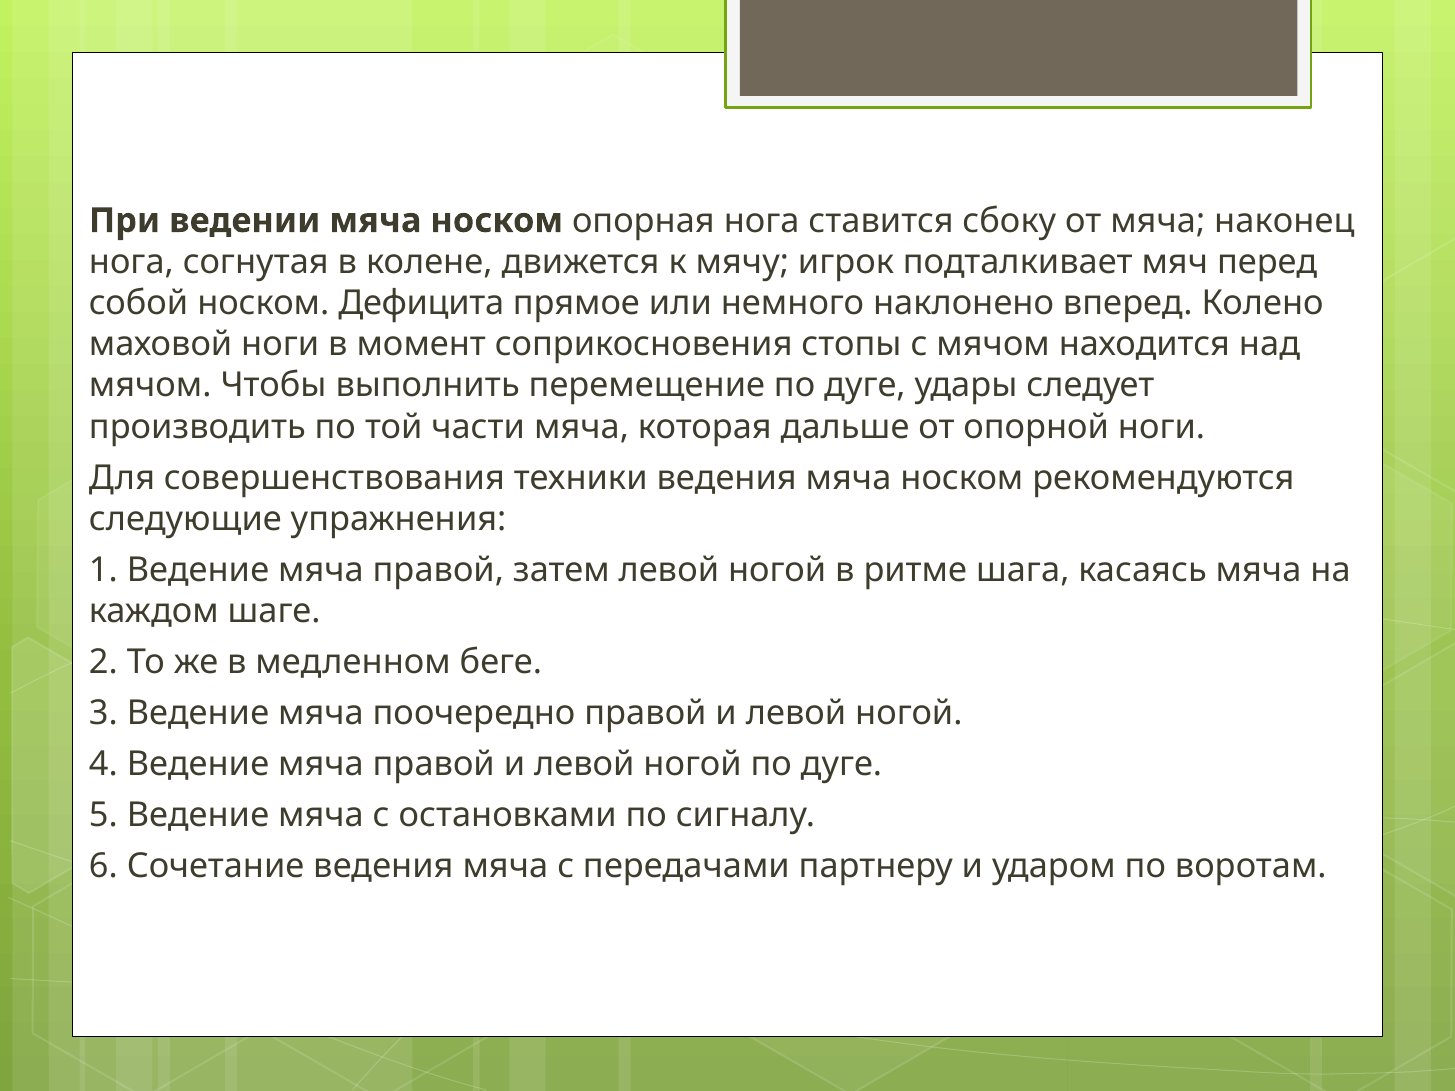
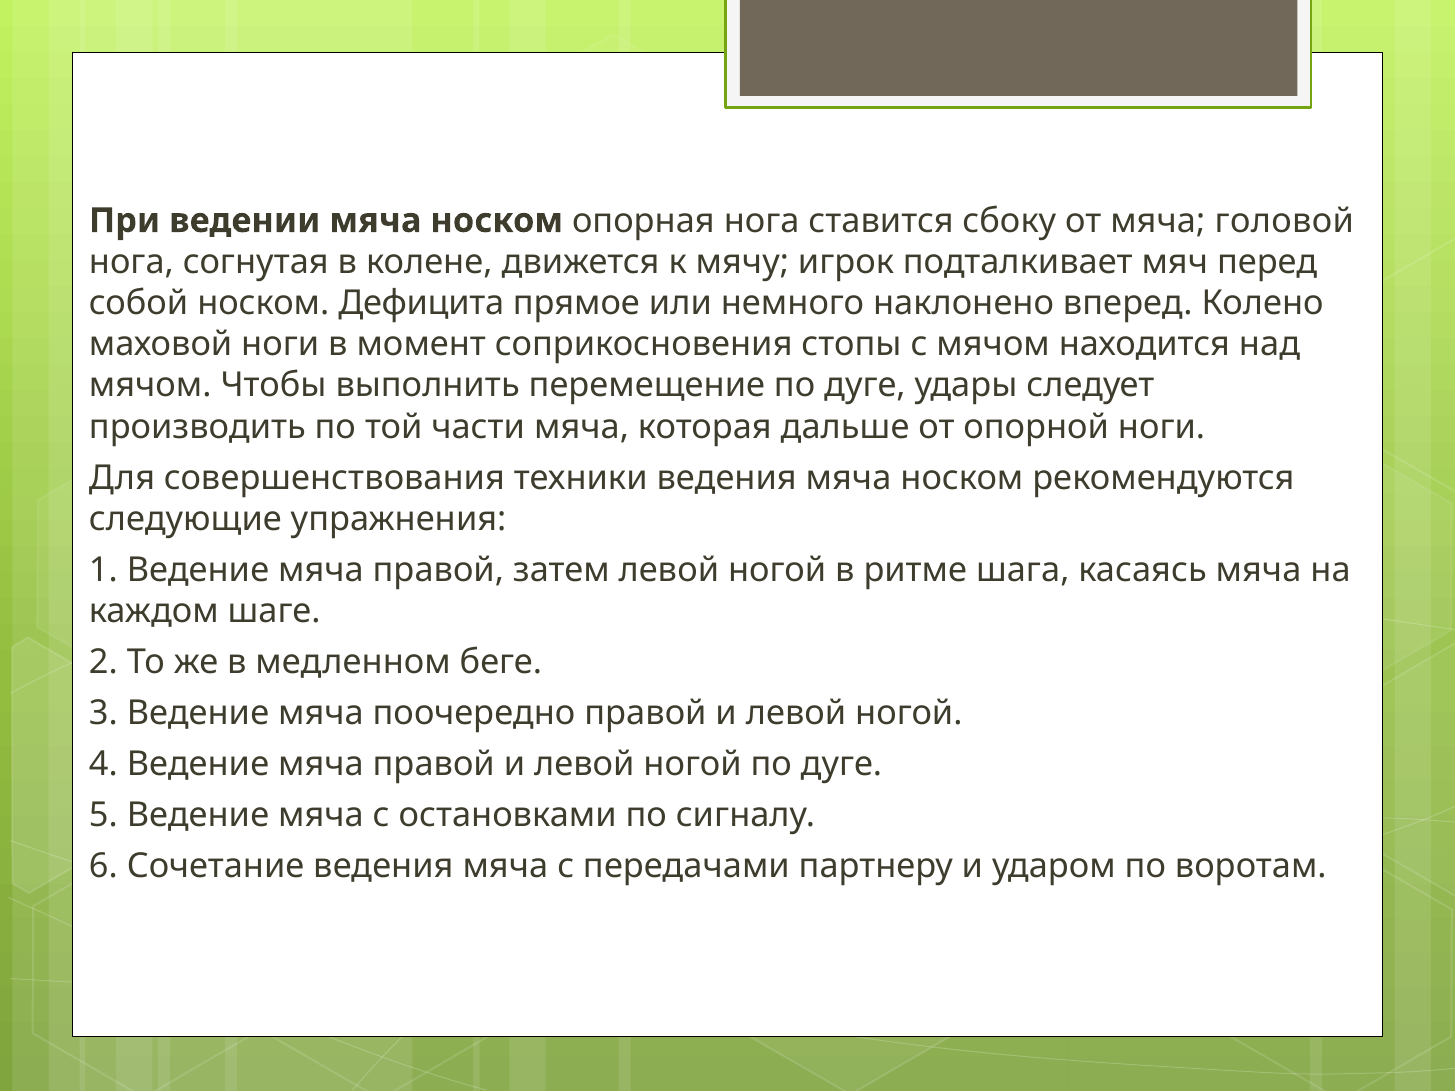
наконец: наконец -> головой
